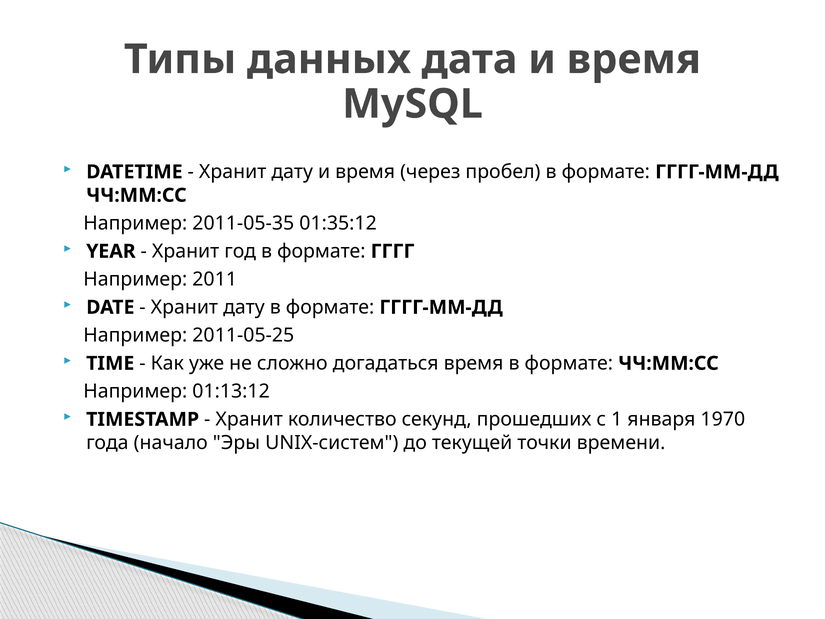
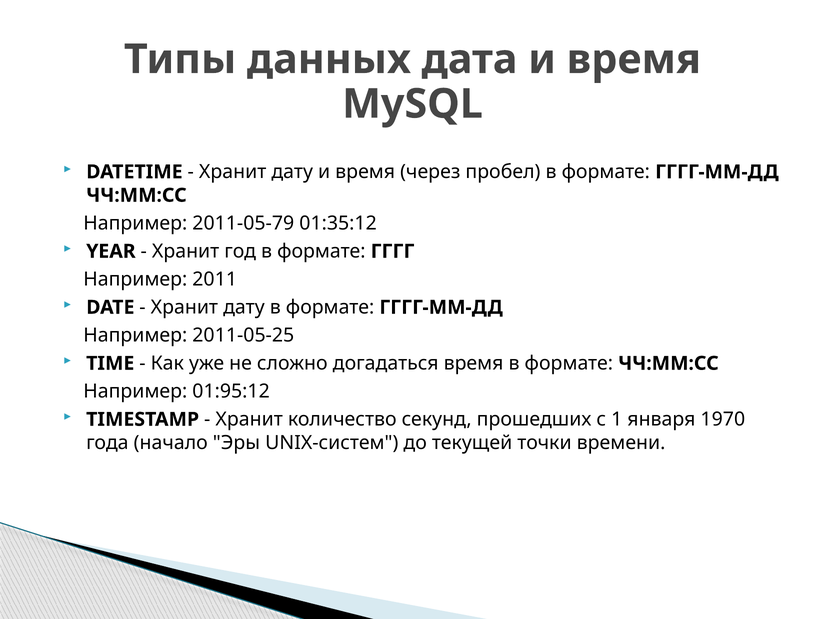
2011-05-35: 2011-05-35 -> 2011-05-79
01:13:12: 01:13:12 -> 01:95:12
